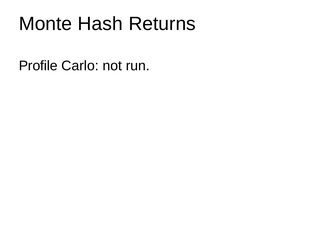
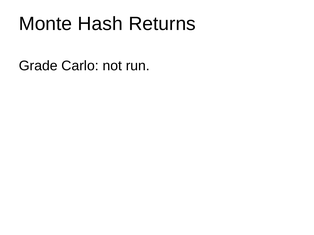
Profile: Profile -> Grade
